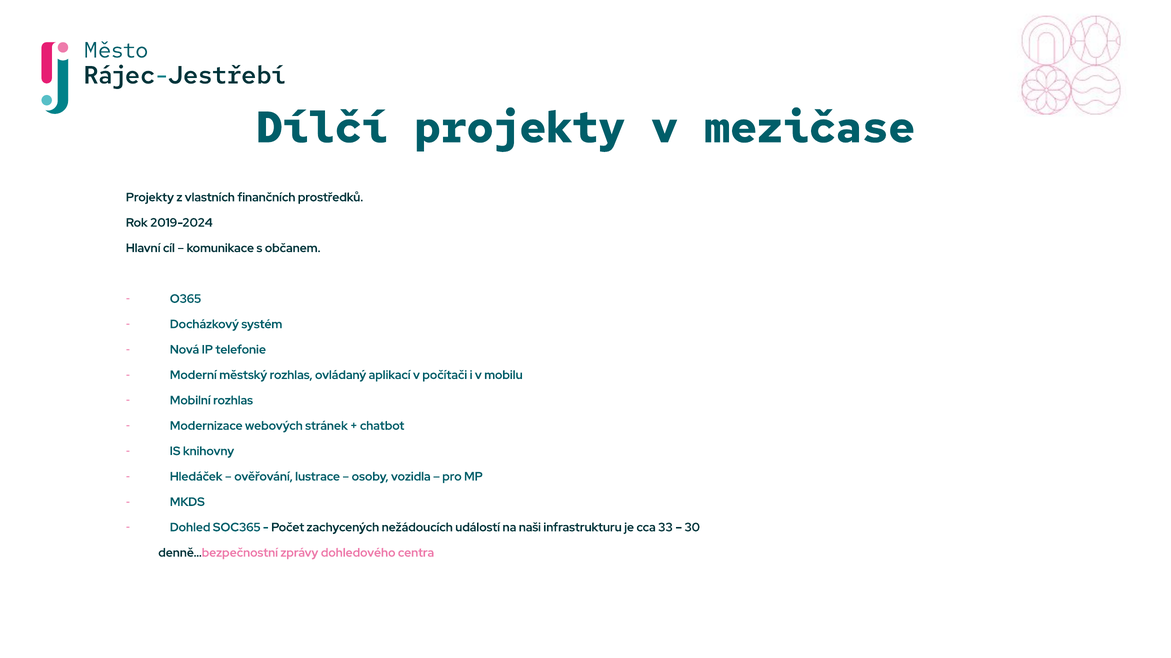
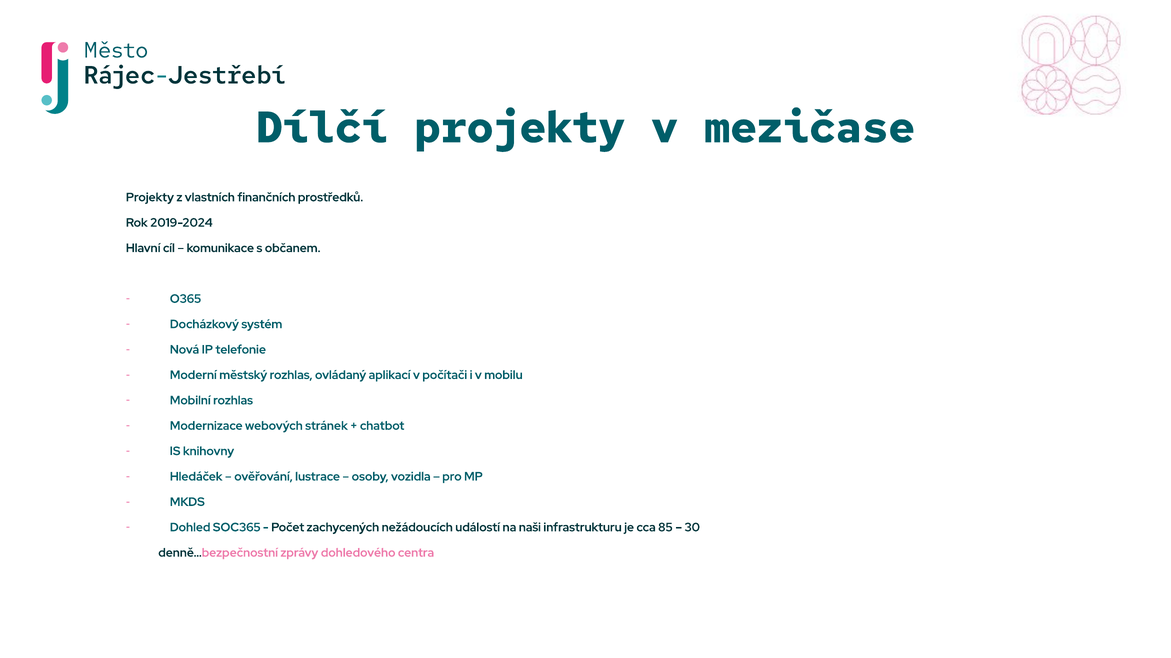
33: 33 -> 85
